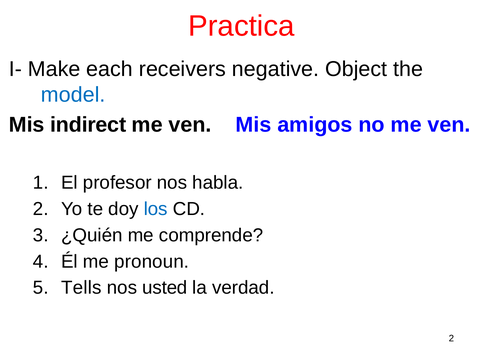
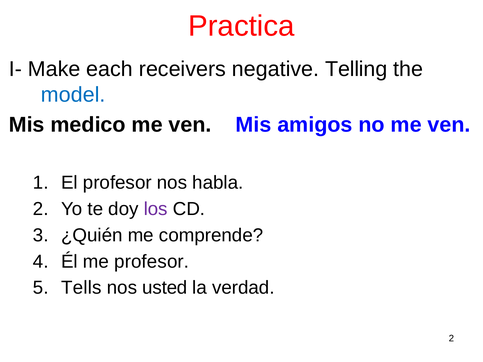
Object: Object -> Telling
indirect: indirect -> medico
los colour: blue -> purple
me pronoun: pronoun -> profesor
